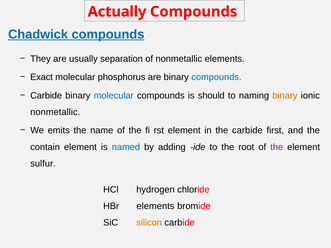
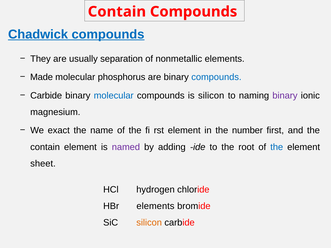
Actually at (117, 12): Actually -> Contain
Exact: Exact -> Made
is should: should -> silicon
binary at (285, 96) colour: orange -> purple
nonmetallic at (55, 112): nonmetallic -> magnesium
emits: emits -> exact
the carbide: carbide -> number
named colour: blue -> purple
the at (277, 147) colour: purple -> blue
sulfur: sulfur -> sheet
